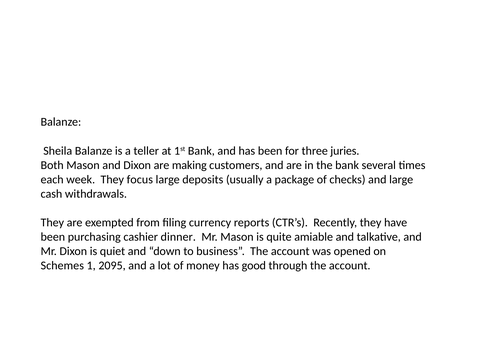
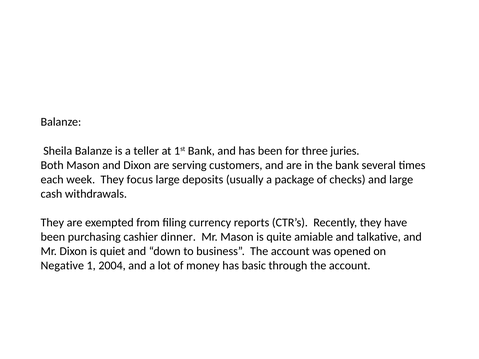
making: making -> serving
Schemes: Schemes -> Negative
2095: 2095 -> 2004
good: good -> basic
